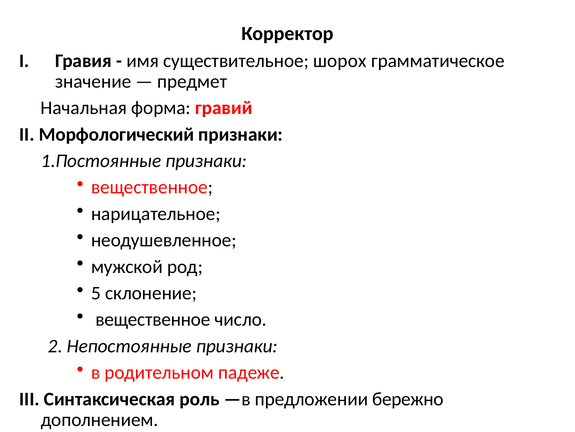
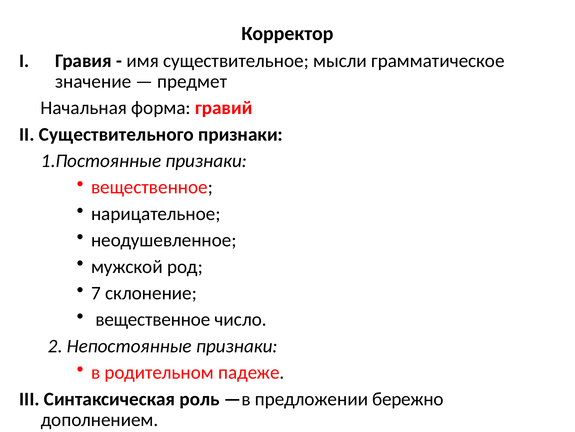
шорох: шорох -> мысли
Морфологический: Морфологический -> Существительного
5: 5 -> 7
